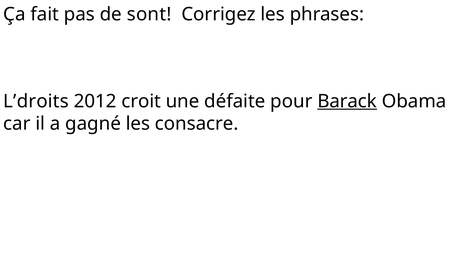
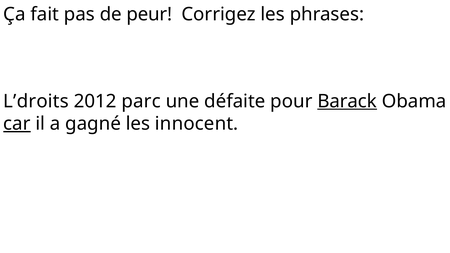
sont: sont -> peur
croit: croit -> parc
car underline: none -> present
consacre: consacre -> innocent
